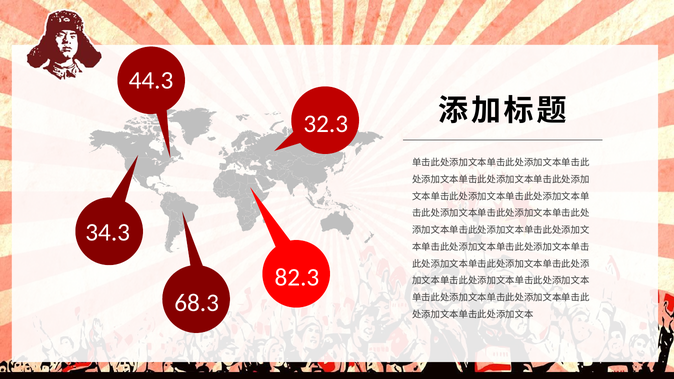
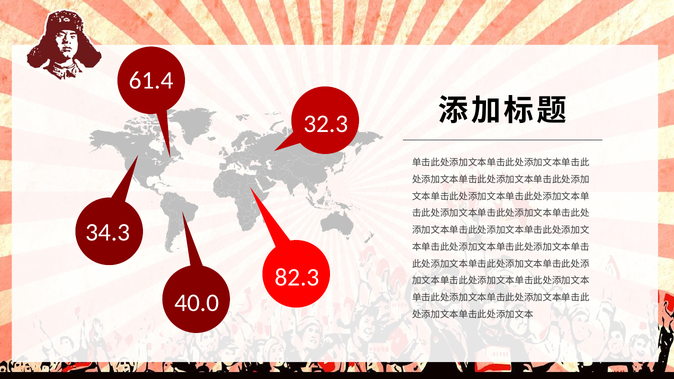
44.3: 44.3 -> 61.4
68.3: 68.3 -> 40.0
